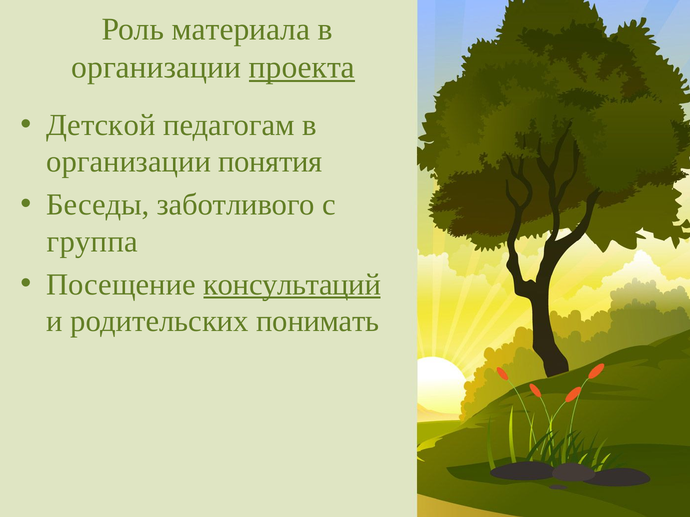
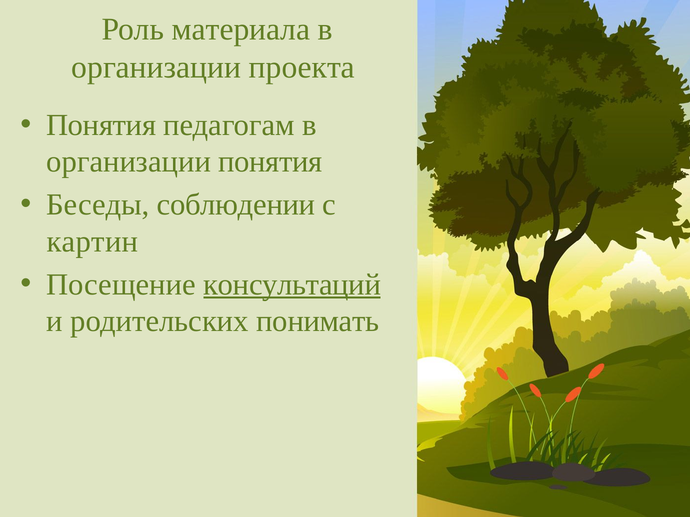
проекта underline: present -> none
Детской at (101, 125): Детской -> Понятия
заботливого: заботливого -> соблюдении
группа: группа -> картин
